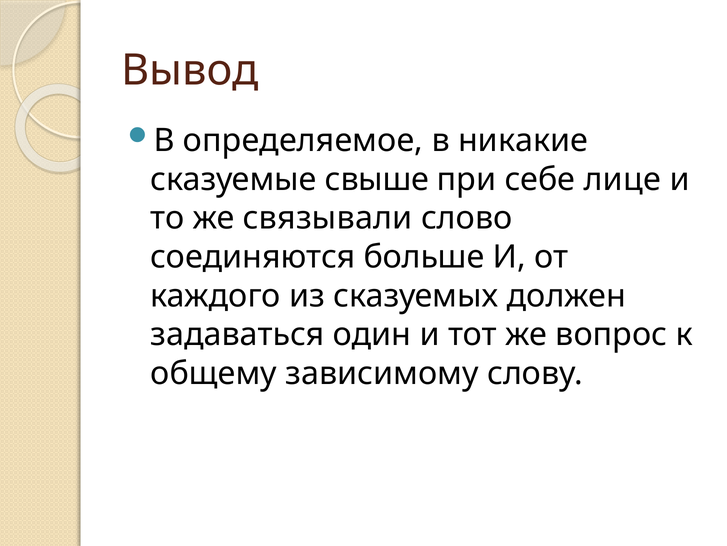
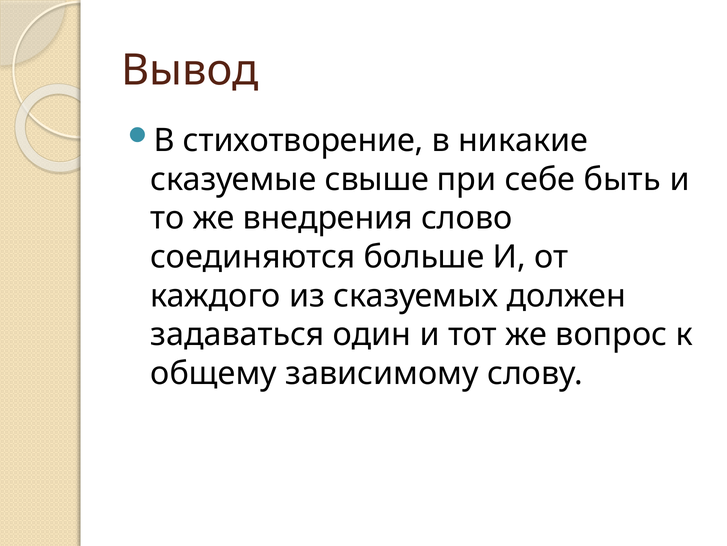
определяемое: определяемое -> стихотворение
лице: лице -> быть
связывали: связывали -> внедрения
